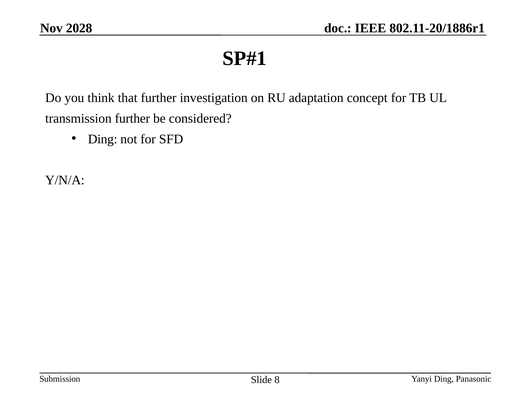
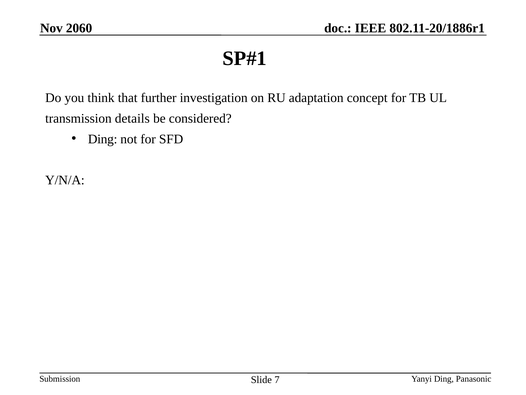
2028: 2028 -> 2060
transmission further: further -> details
8: 8 -> 7
